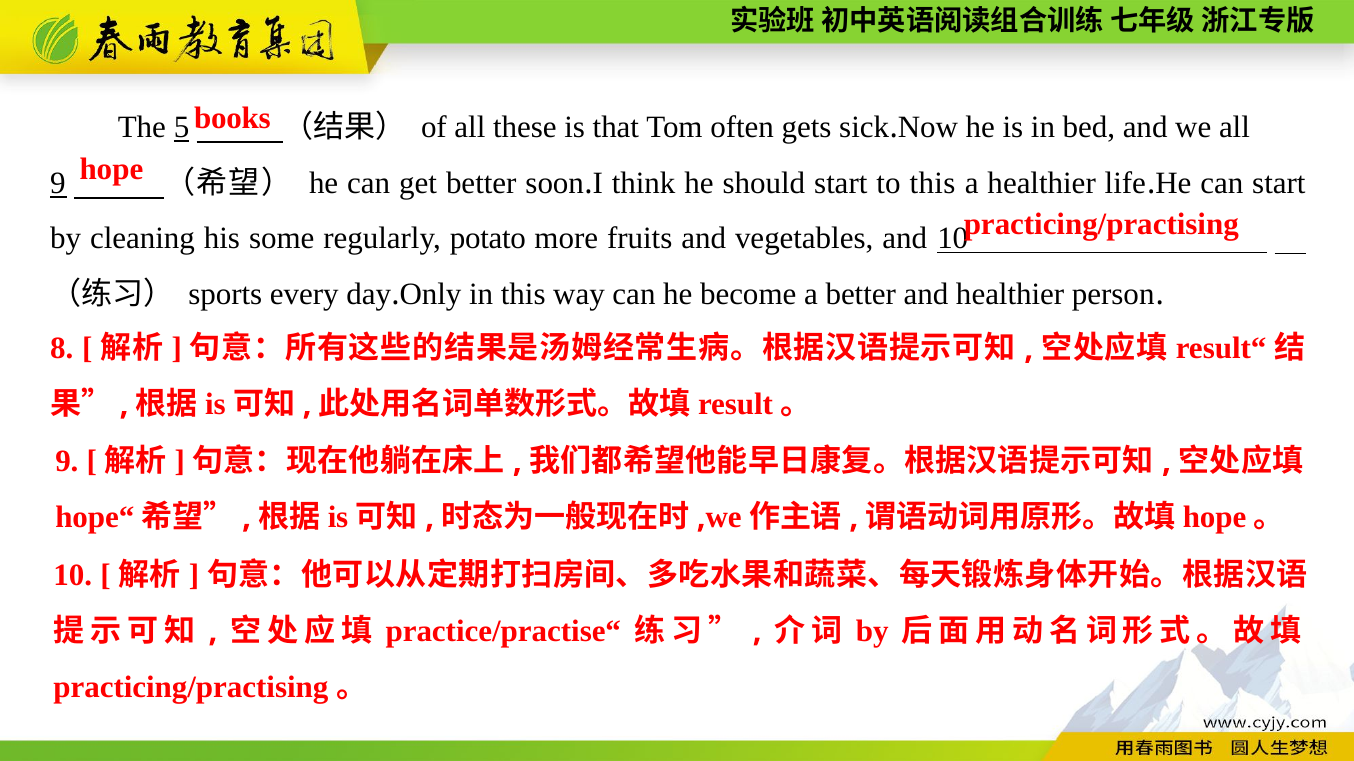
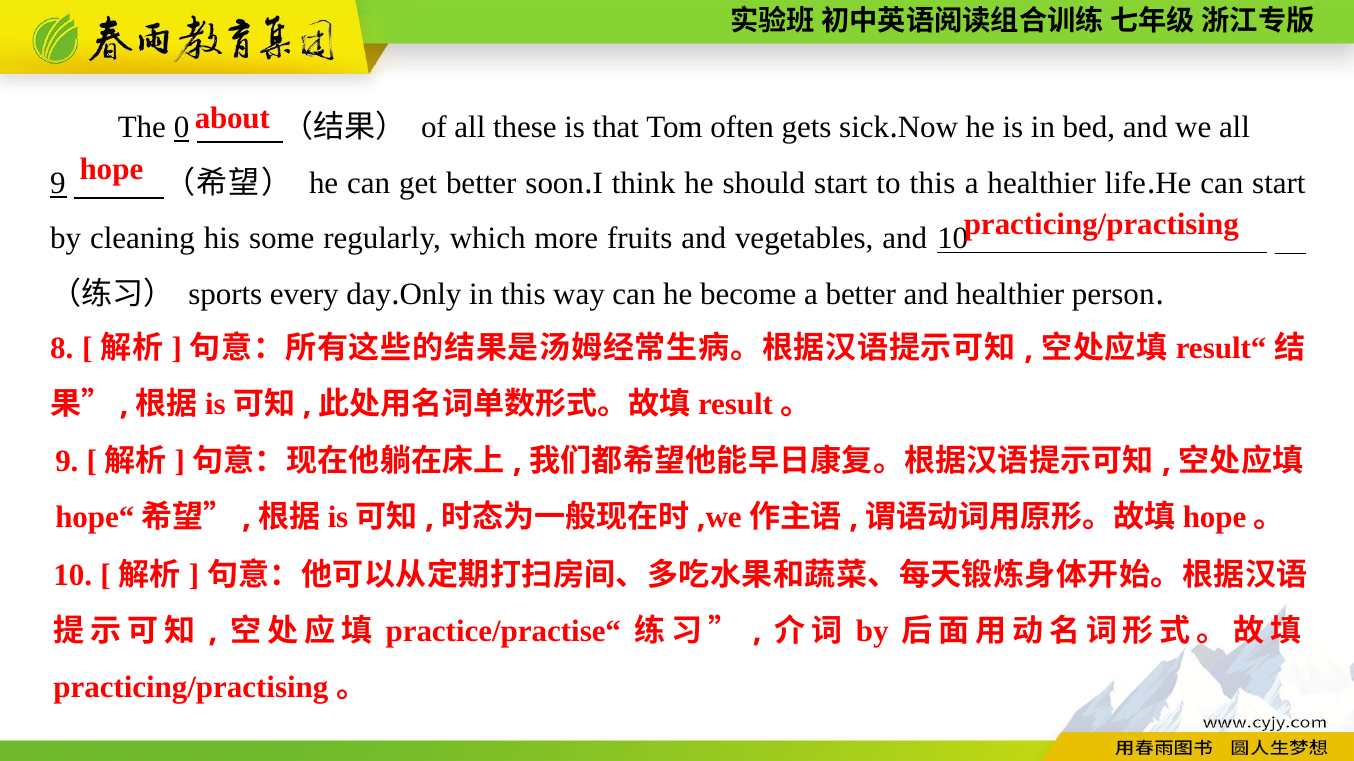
books: books -> about
5: 5 -> 0
potato: potato -> which
